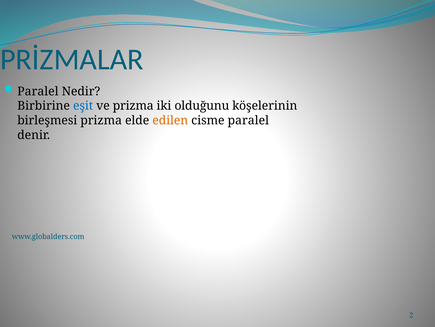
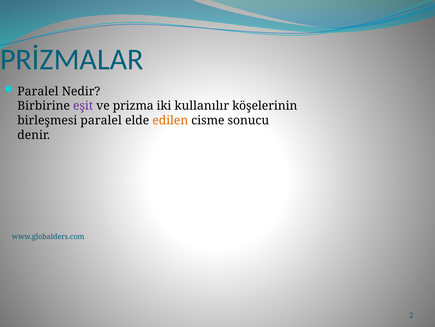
eşit colour: blue -> purple
olduğunu: olduğunu -> kullanılır
birleşmesi prizma: prizma -> paralel
cisme paralel: paralel -> sonucu
